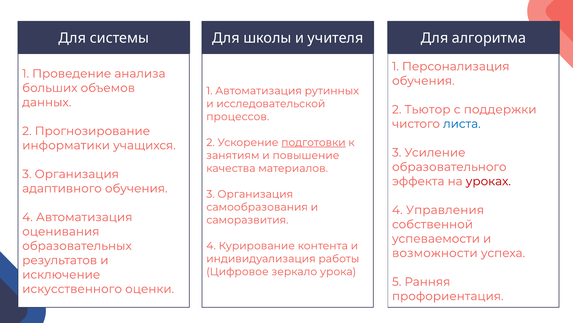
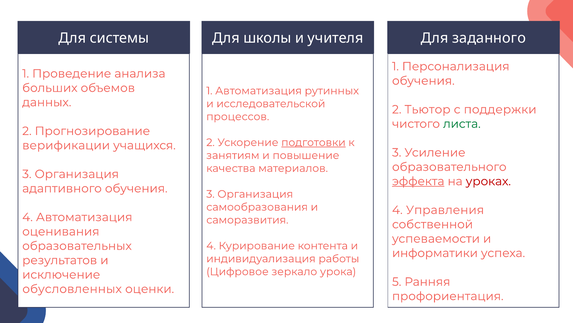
алгоритма: алгоритма -> заданного
листа colour: blue -> green
информатики: информатики -> верификации
эффекта underline: none -> present
возможности: возможности -> информатики
искусственного: искусственного -> обусловленных
